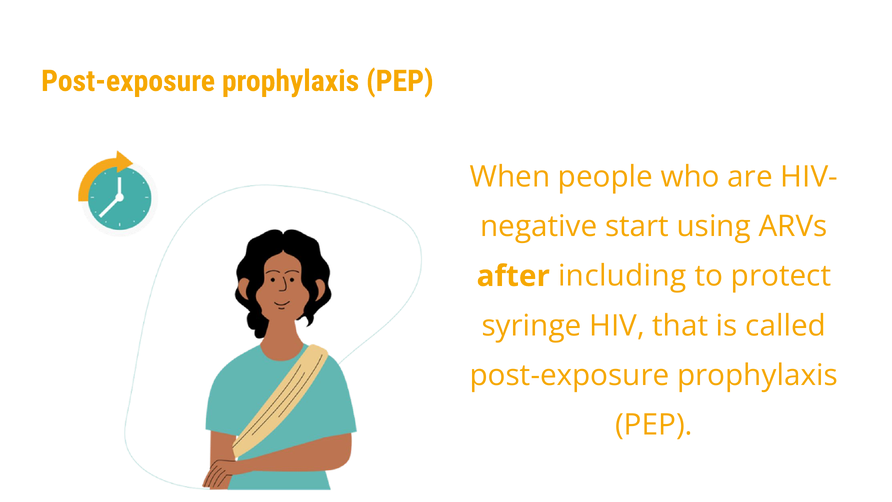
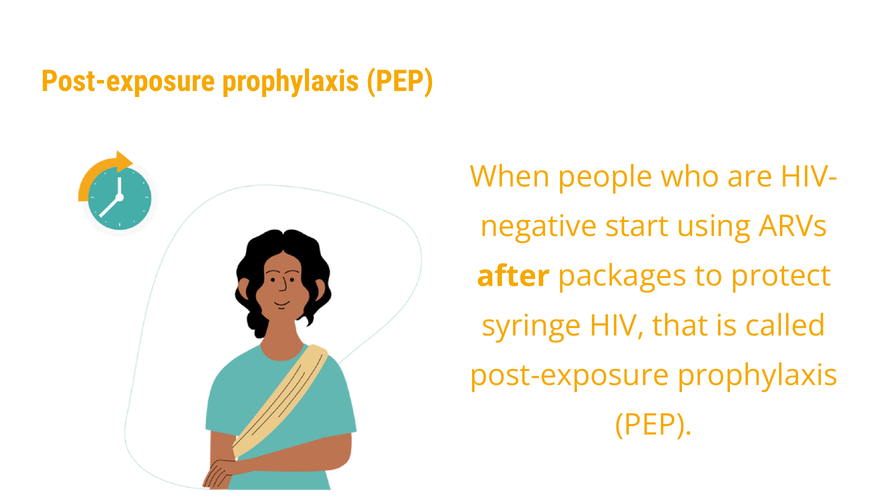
including: including -> packages
